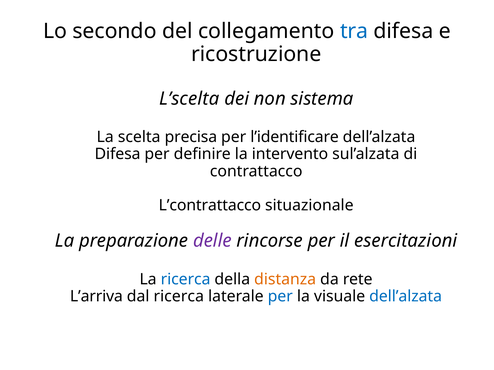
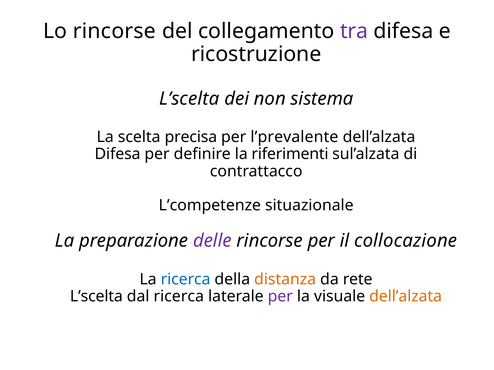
Lo secondo: secondo -> rincorse
tra colour: blue -> purple
l’identificare: l’identificare -> l’prevalente
intervento: intervento -> riferimenti
L’contrattacco: L’contrattacco -> L’competenze
esercitazioni: esercitazioni -> collocazione
L’arriva at (96, 297): L’arriva -> L’scelta
per at (280, 297) colour: blue -> purple
dell’alzata at (406, 297) colour: blue -> orange
